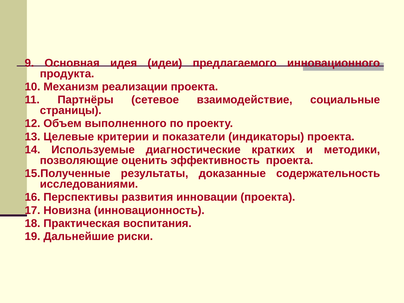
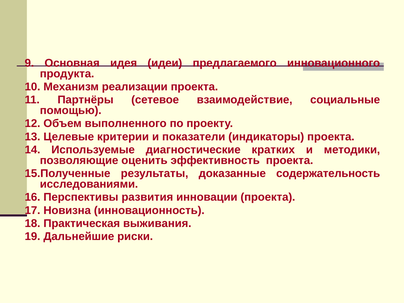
страницы: страницы -> помощью
воспитания: воспитания -> выживания
